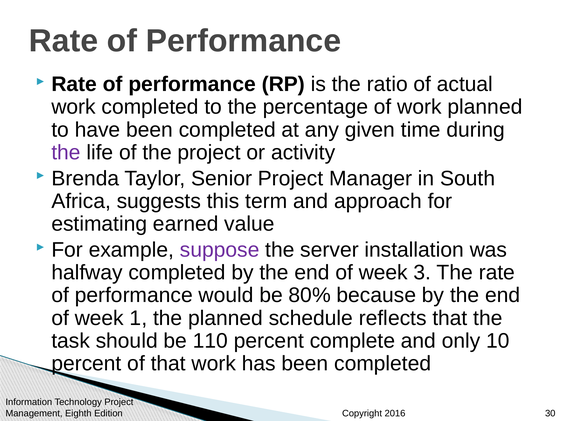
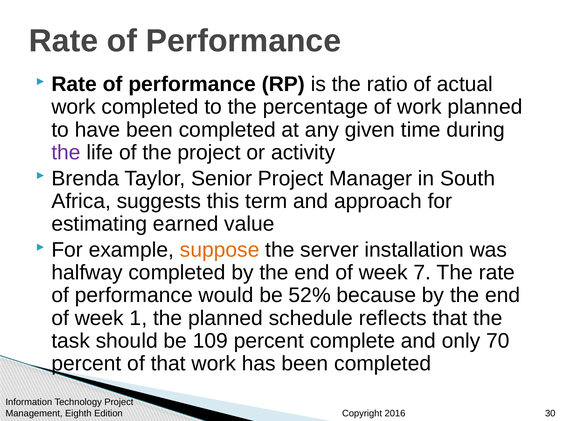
suppose colour: purple -> orange
3: 3 -> 7
80%: 80% -> 52%
110: 110 -> 109
10: 10 -> 70
